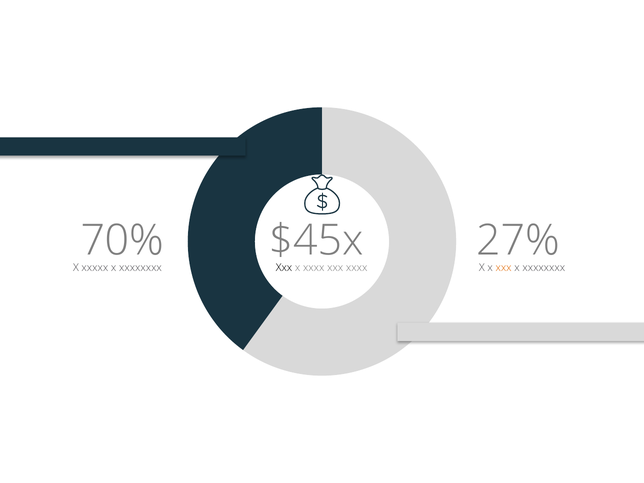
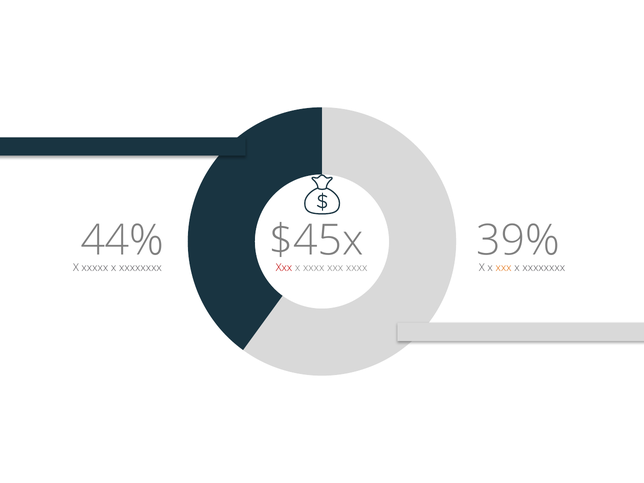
70%: 70% -> 44%
27%: 27% -> 39%
Xxx at (284, 268) colour: black -> red
